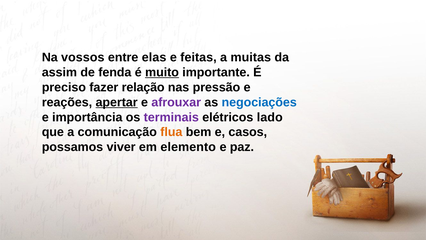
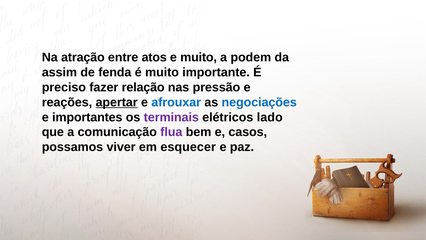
vossos: vossos -> atração
elas: elas -> atos
e feitas: feitas -> muito
muitas: muitas -> podem
muito at (162, 72) underline: present -> none
afrouxar colour: purple -> blue
importância: importância -> importantes
flua colour: orange -> purple
elemento: elemento -> esquecer
